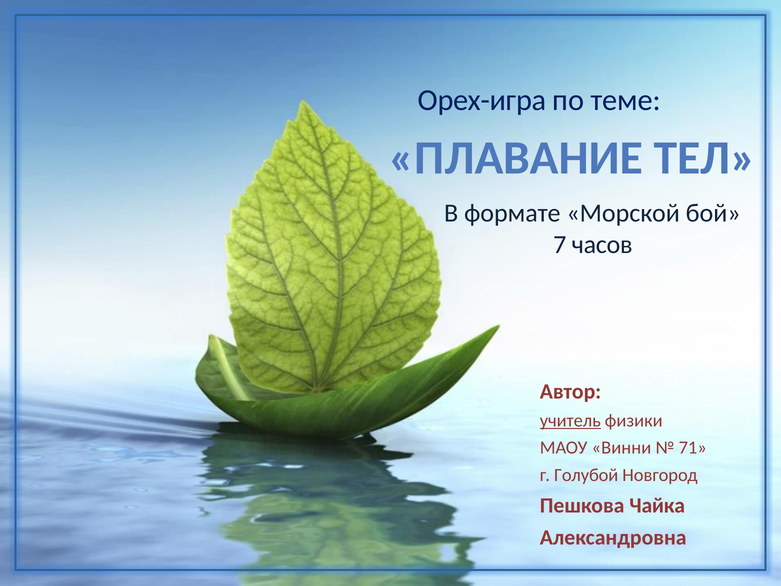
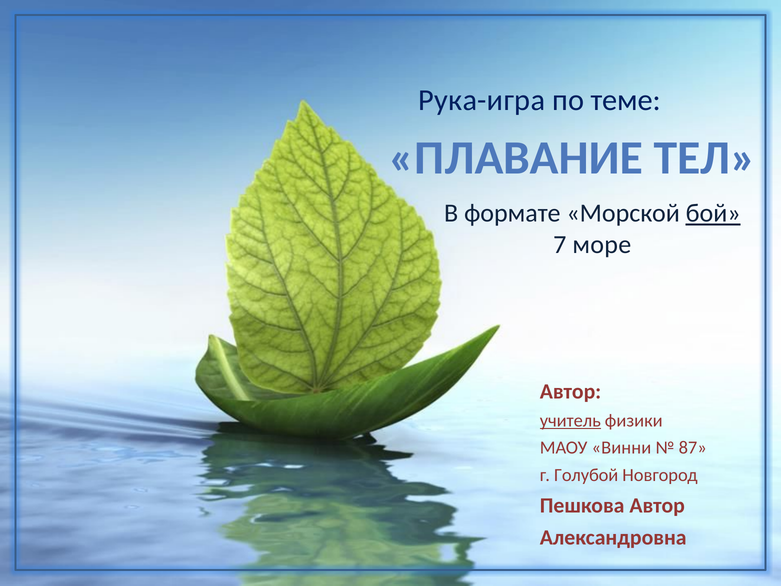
Орех-игра: Орех-игра -> Рука-игра
бой underline: none -> present
часов: часов -> море
71: 71 -> 87
Пешкова Чайка: Чайка -> Автор
